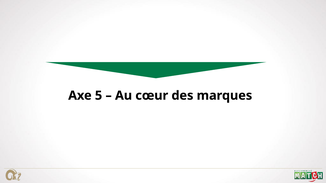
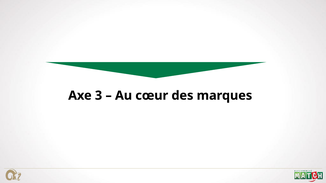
5: 5 -> 3
